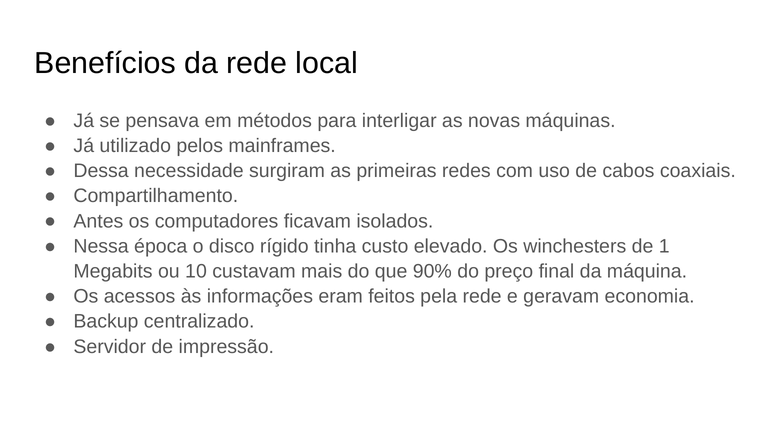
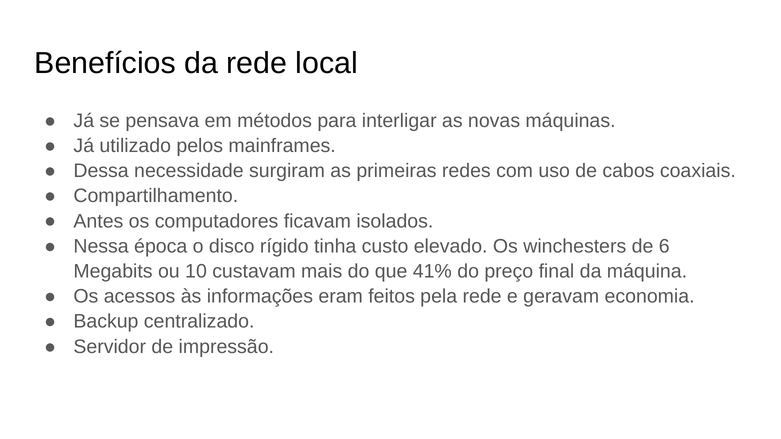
1: 1 -> 6
90%: 90% -> 41%
